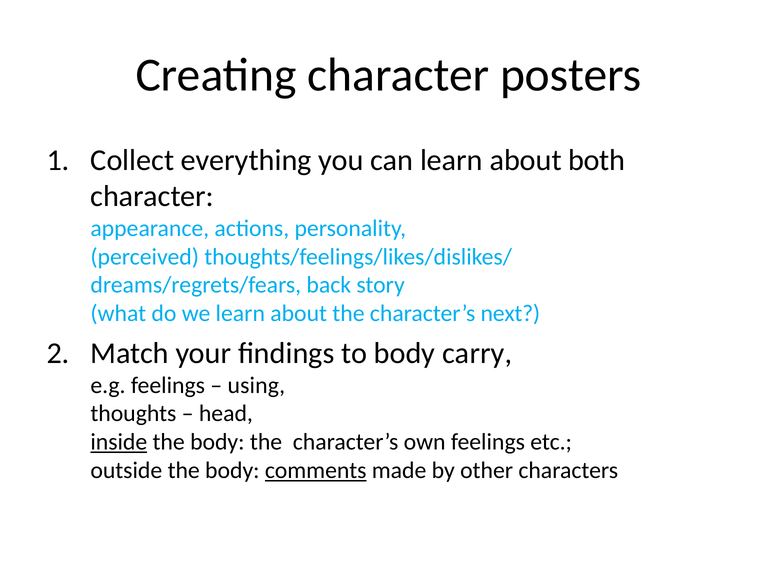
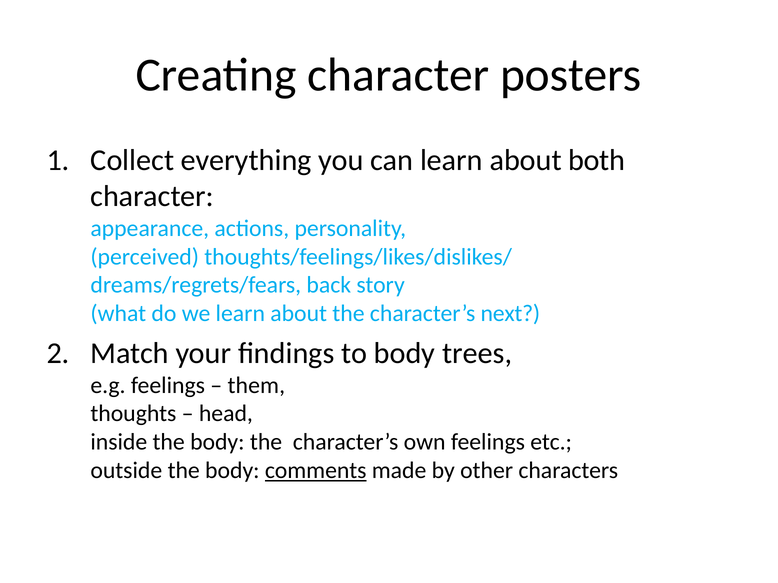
carry: carry -> trees
using: using -> them
inside underline: present -> none
